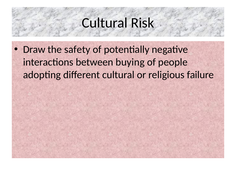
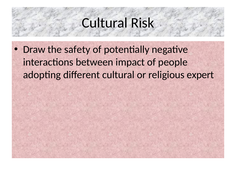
buying: buying -> impact
failure: failure -> expert
